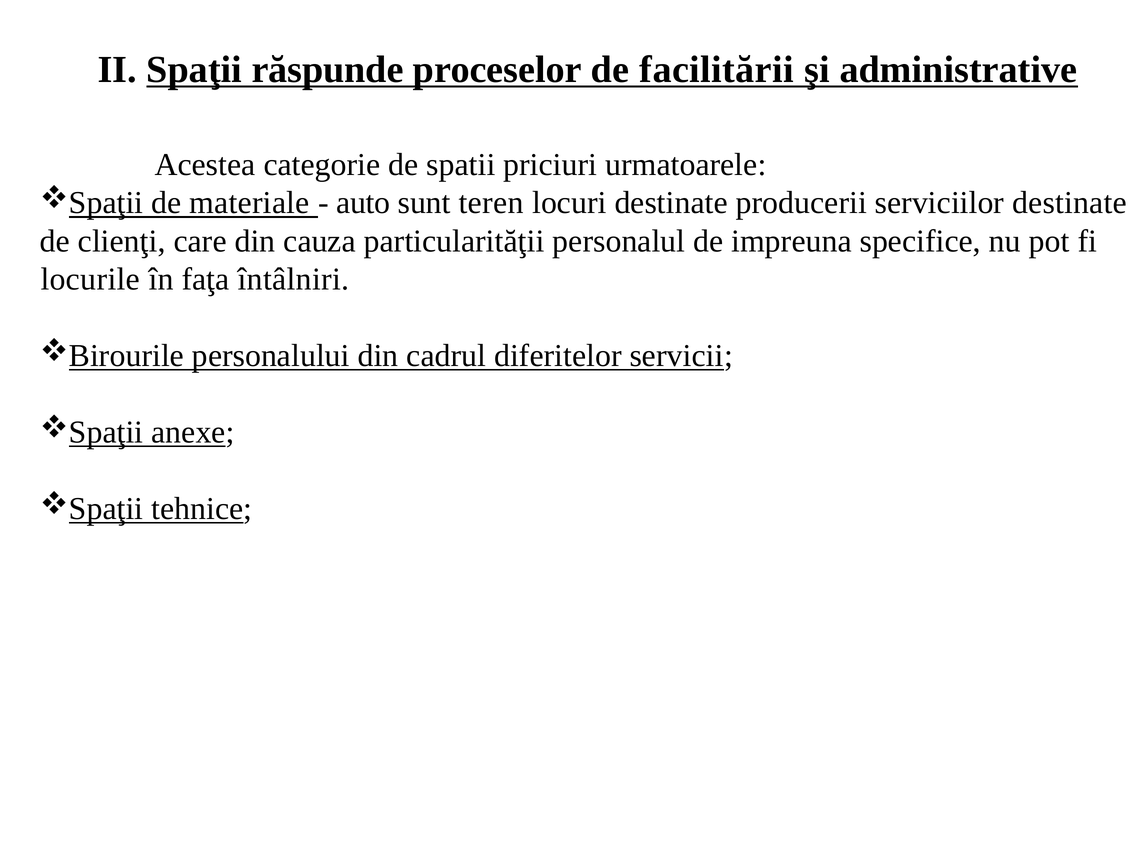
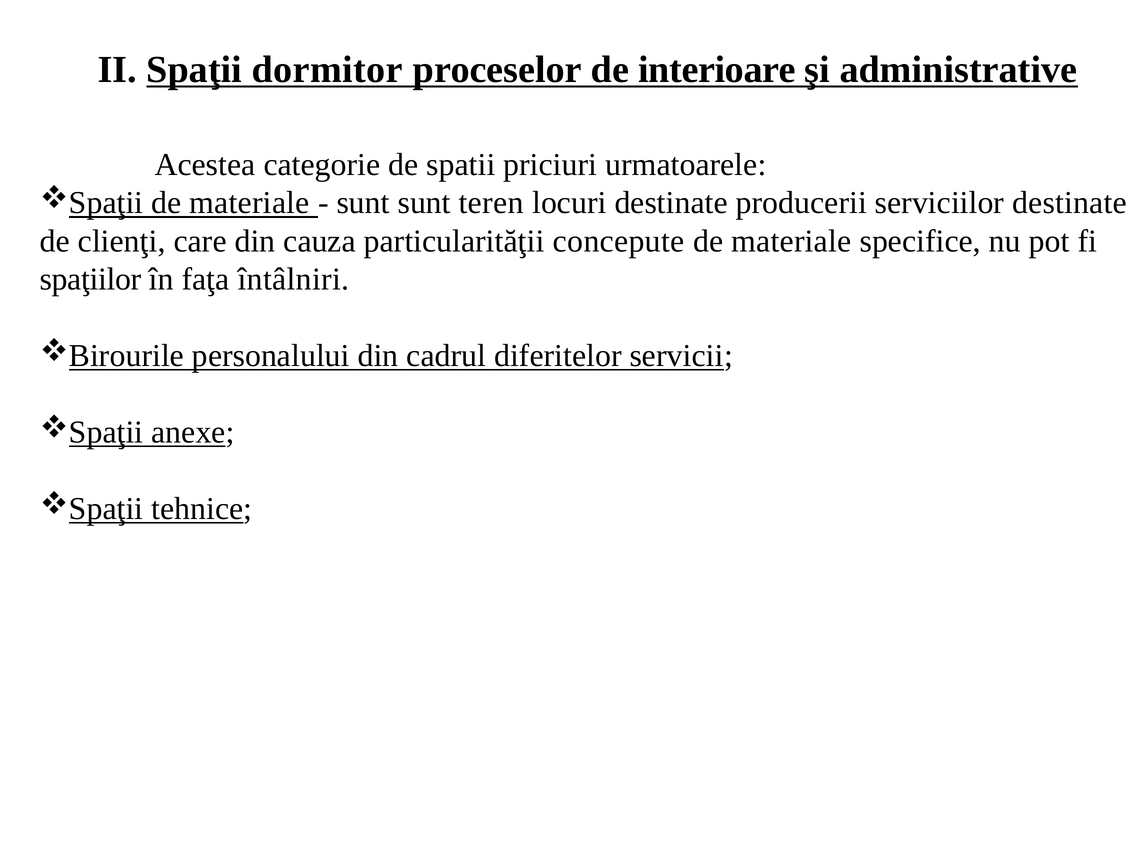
răspunde: răspunde -> dormitor
facilitării: facilitării -> interioare
auto at (363, 203): auto -> sunt
personalul: personalul -> concepute
impreuna at (792, 241): impreuna -> materiale
locurile: locurile -> spaţiilor
